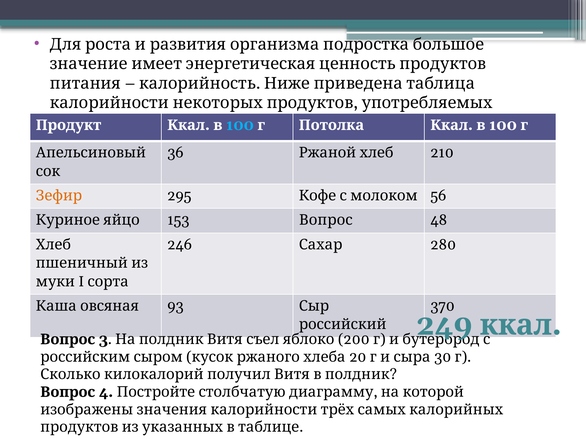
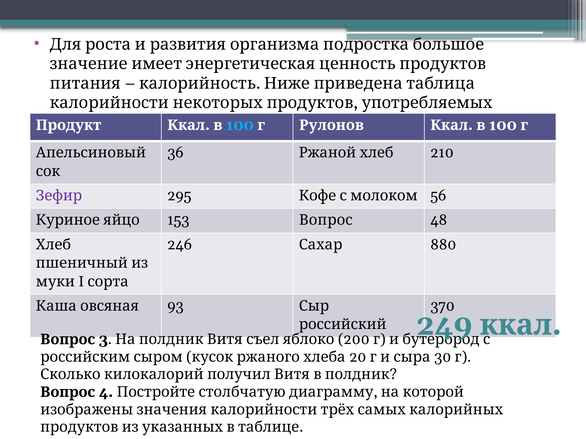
Потолка: Потолка -> Рулонов
Зефир colour: orange -> purple
280: 280 -> 880
